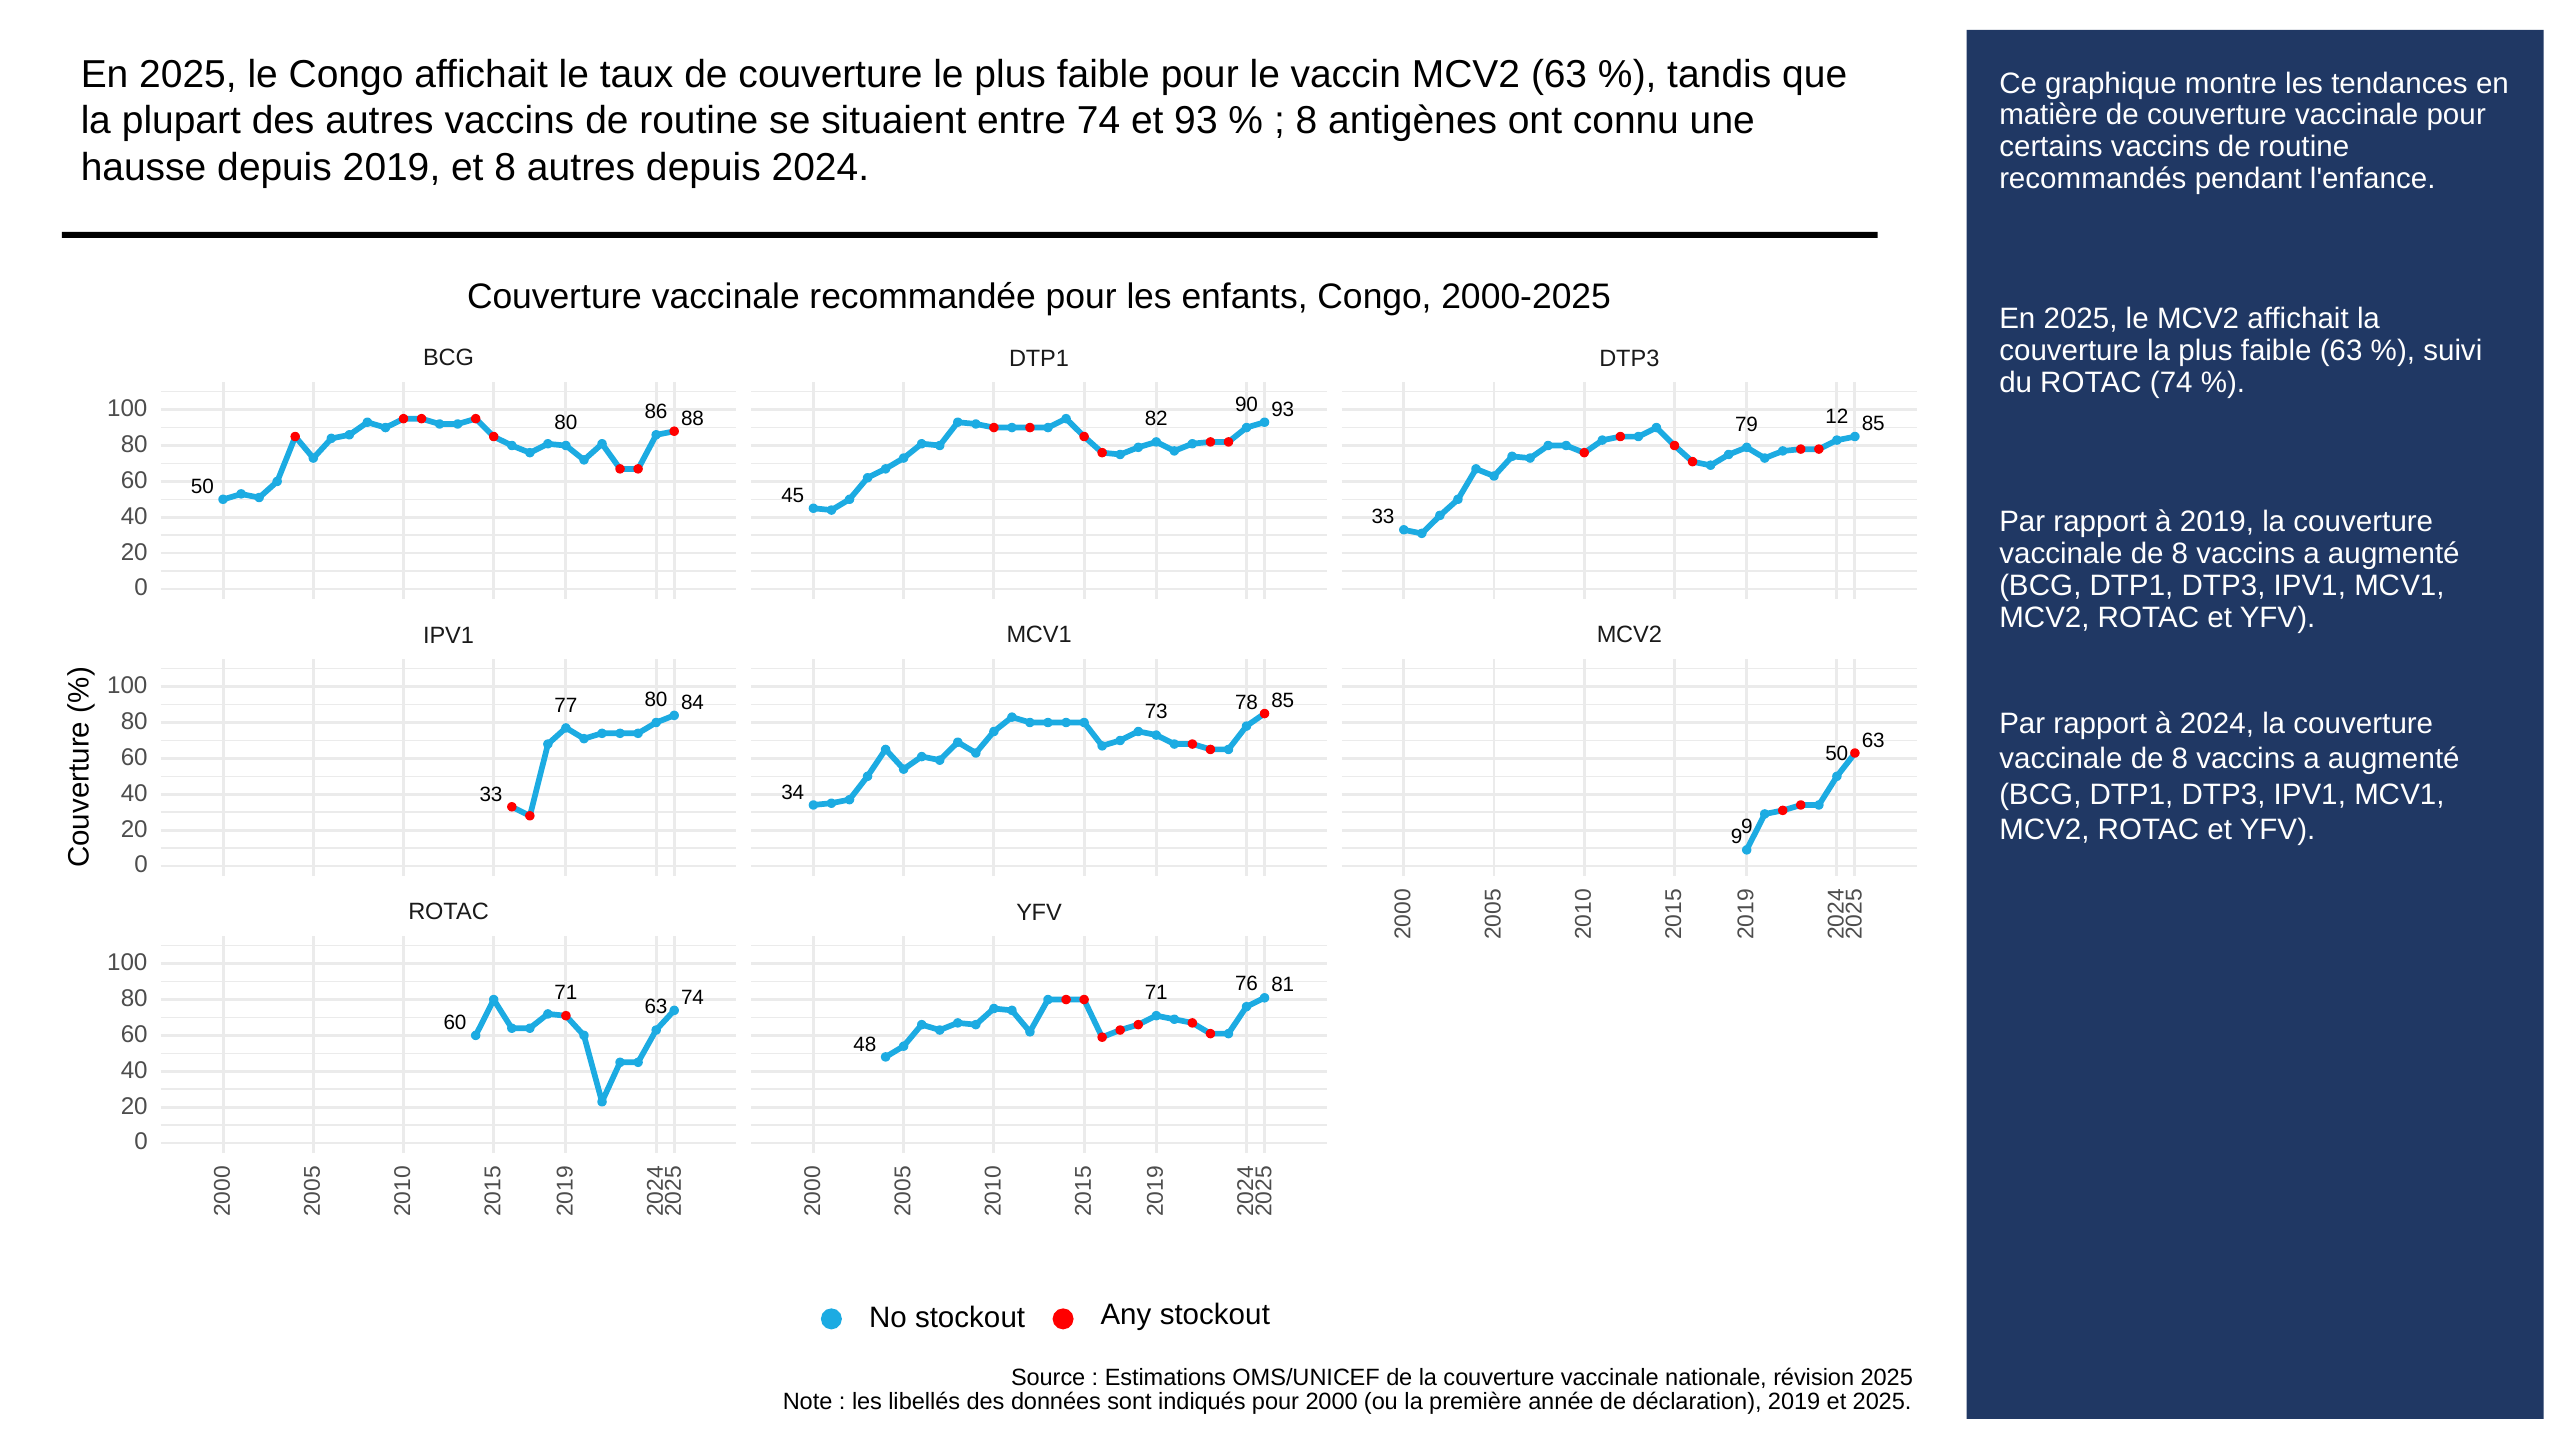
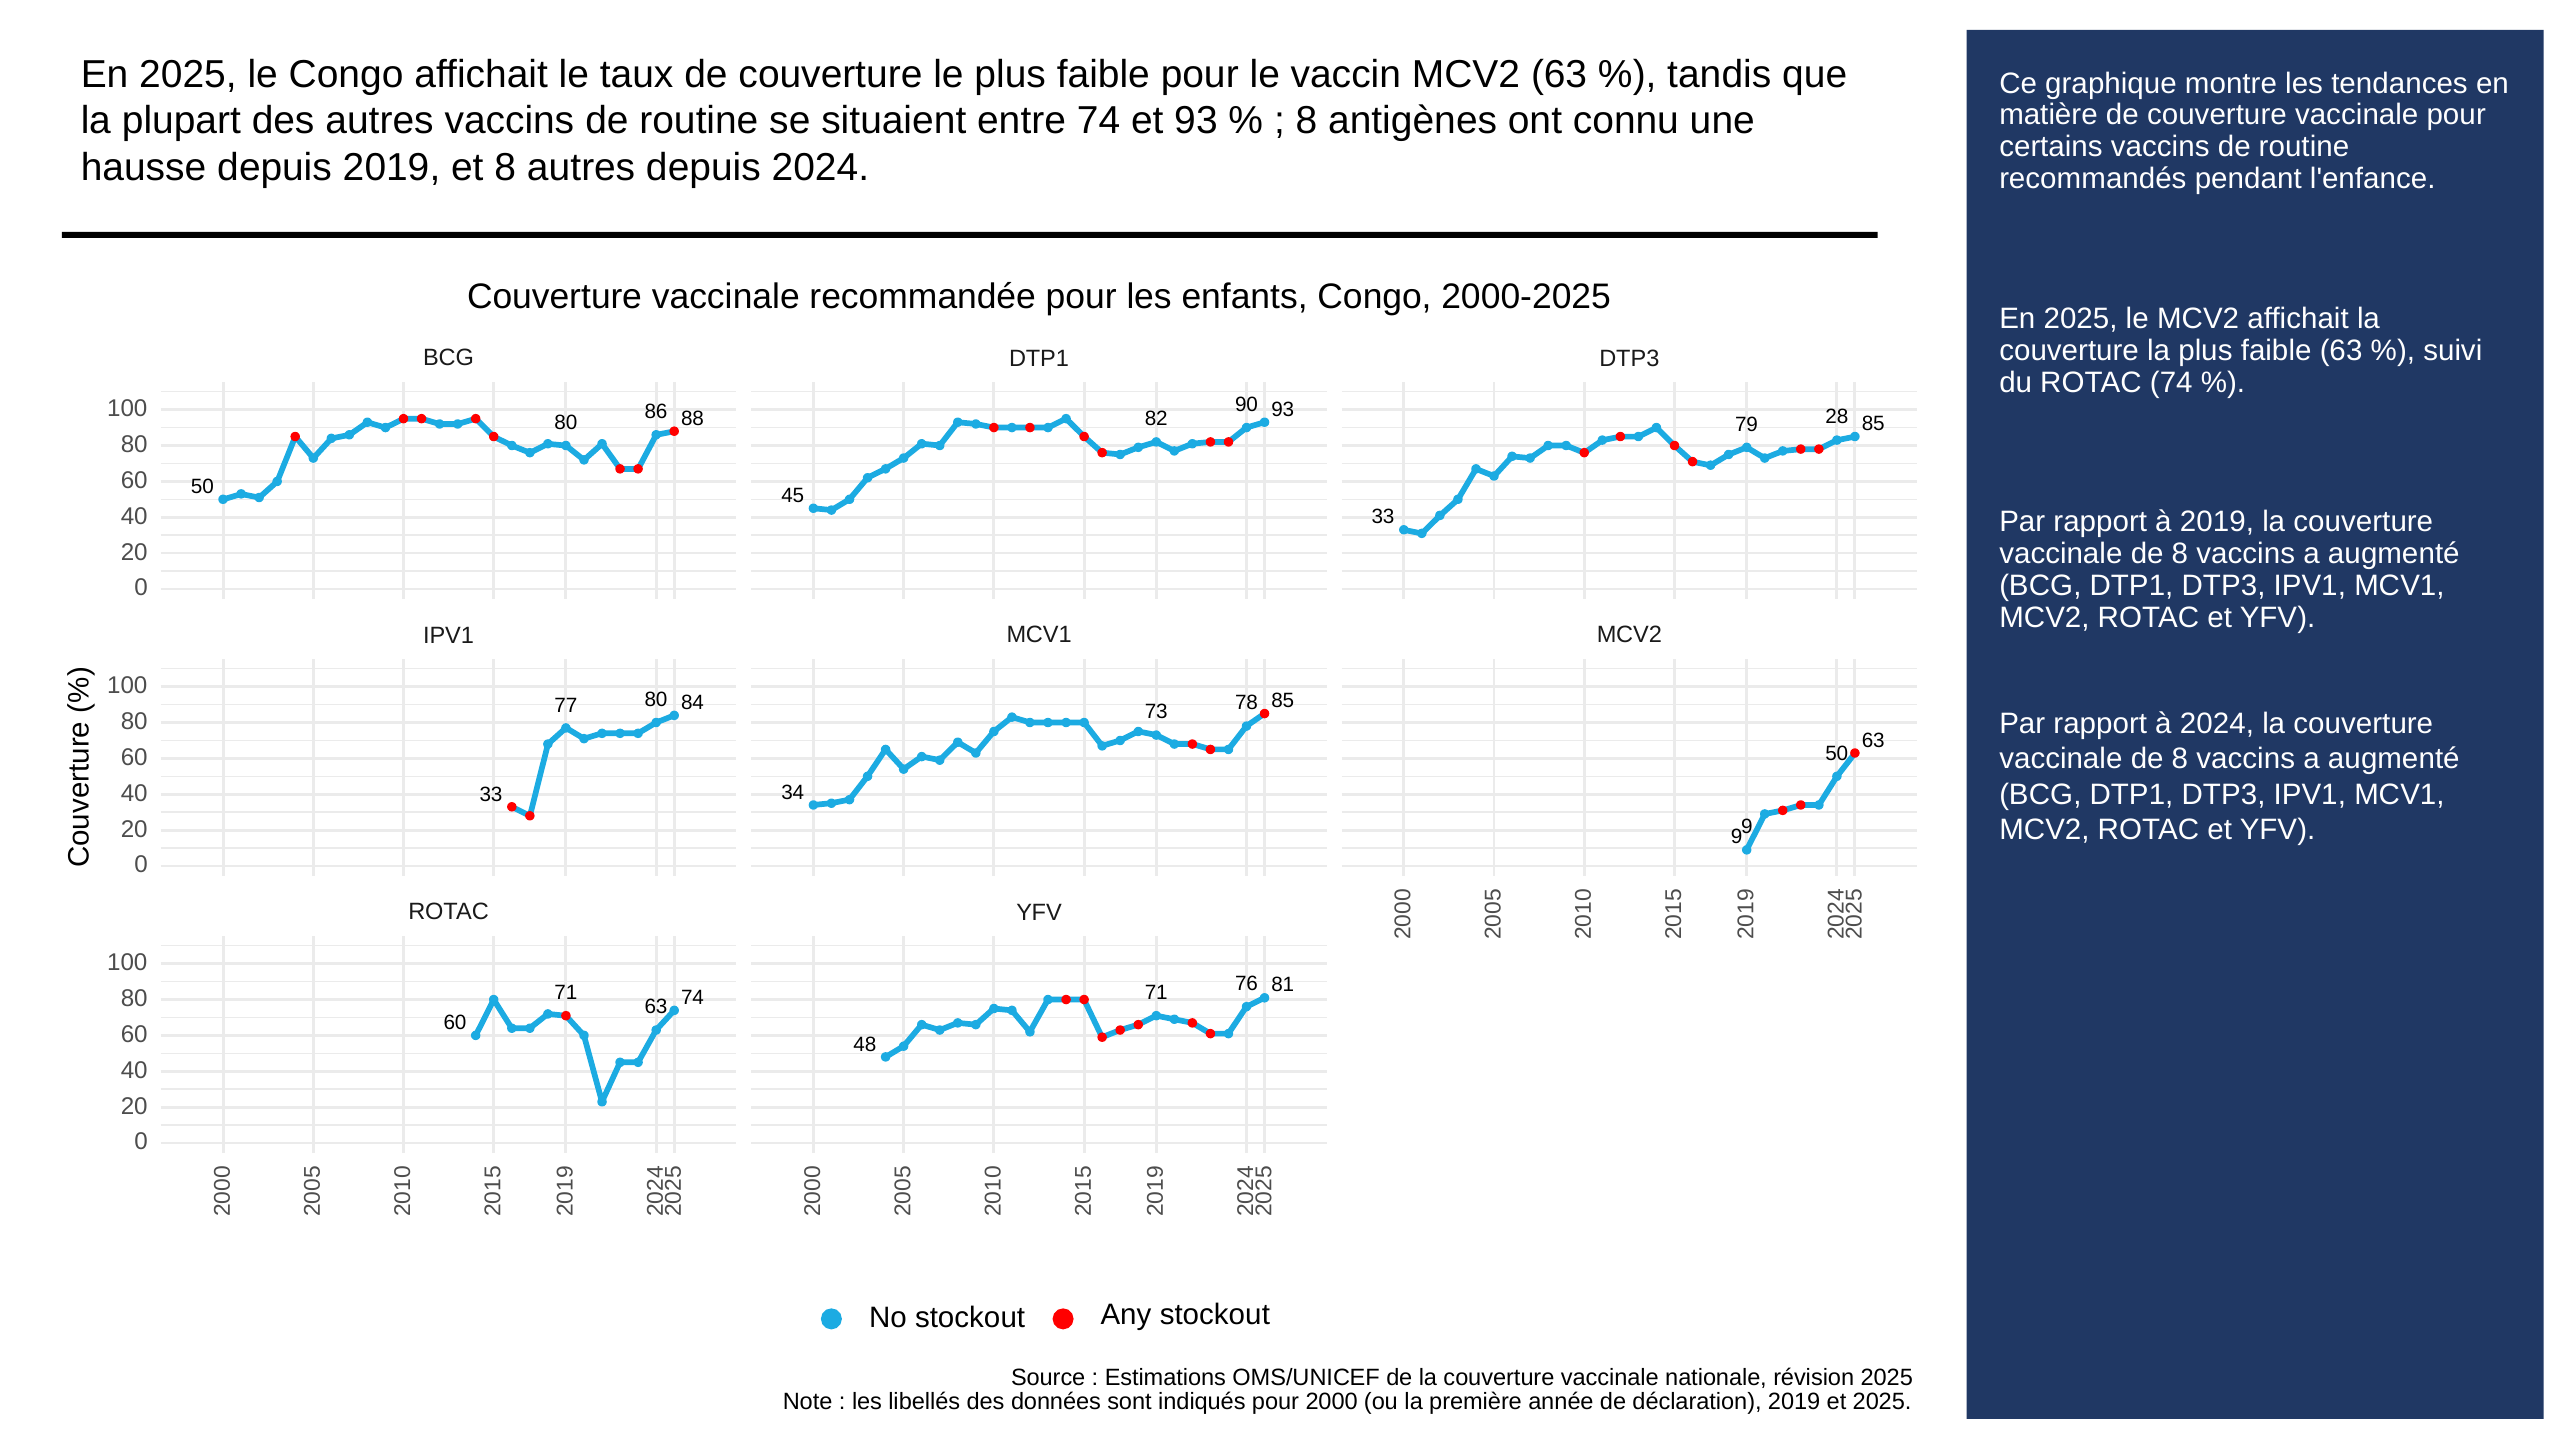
12: 12 -> 28
